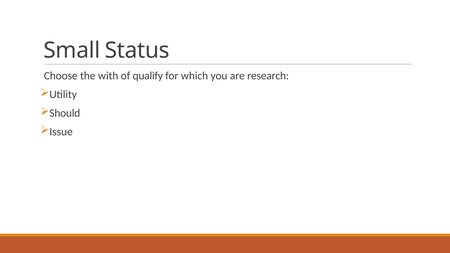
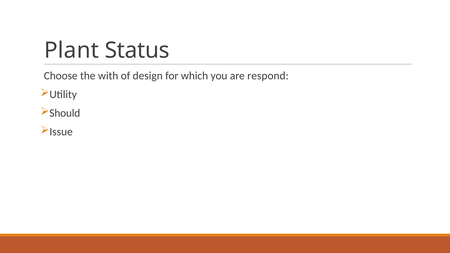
Small: Small -> Plant
qualify: qualify -> design
research: research -> respond
